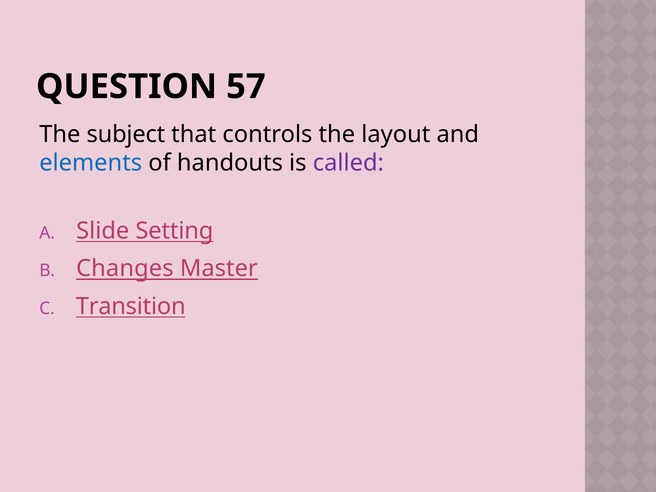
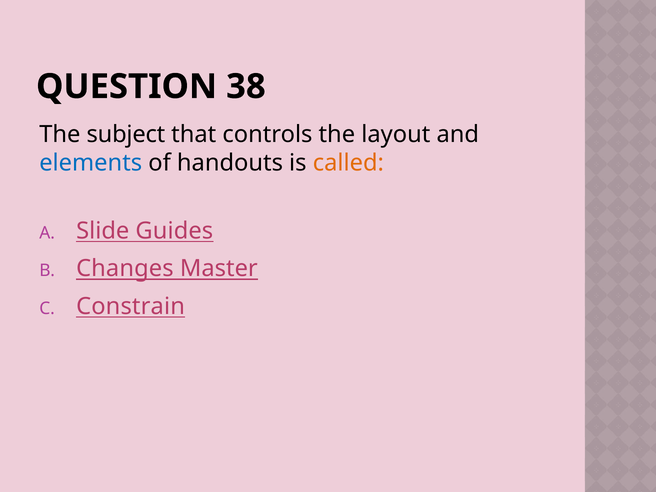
57: 57 -> 38
called colour: purple -> orange
Setting: Setting -> Guides
Transition: Transition -> Constrain
